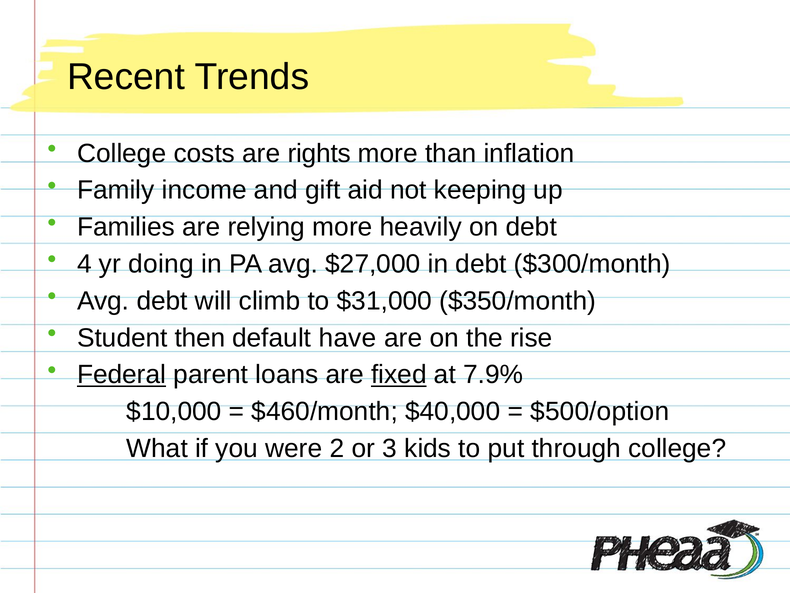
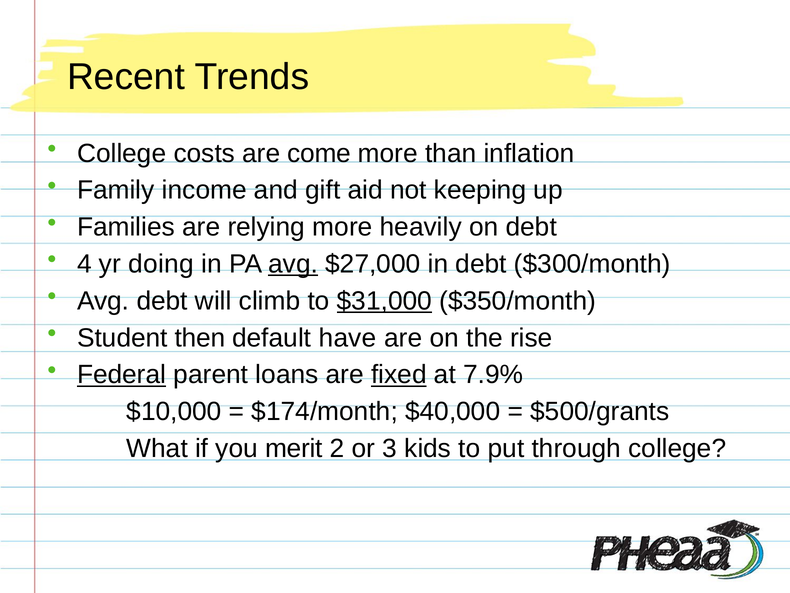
rights: rights -> come
avg at (293, 264) underline: none -> present
$31,000 underline: none -> present
$460/month: $460/month -> $174/month
$500/option: $500/option -> $500/grants
were: were -> merit
